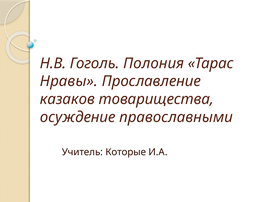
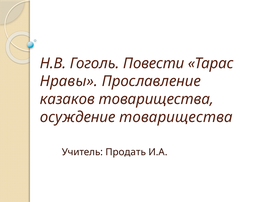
Полония: Полония -> Повести
осуждение православными: православными -> товарищества
Которые: Которые -> Продать
